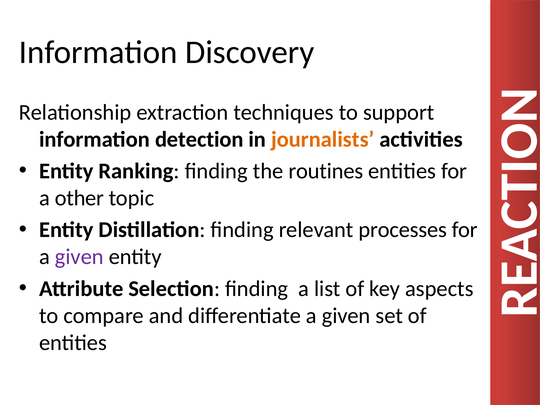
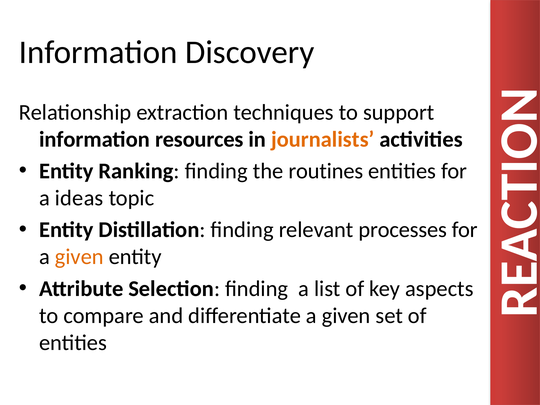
detection: detection -> resources
other: other -> ideas
given at (79, 257) colour: purple -> orange
